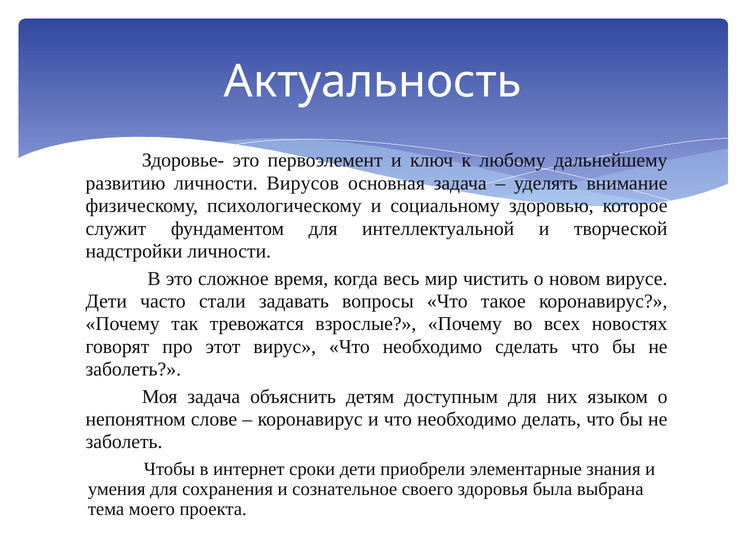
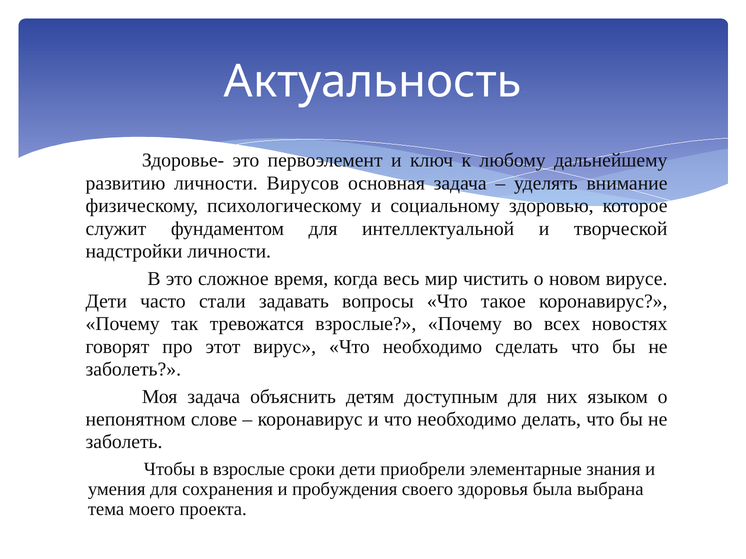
в интернет: интернет -> взрослые
сознательное: сознательное -> пробуждения
